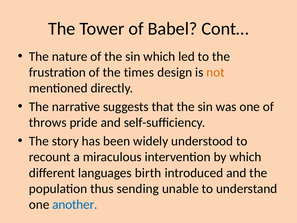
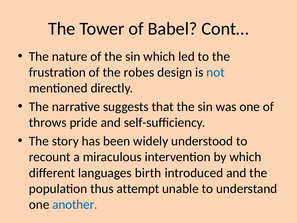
times: times -> robes
not colour: orange -> blue
sending: sending -> attempt
